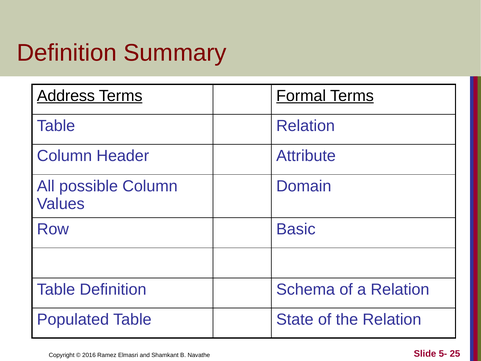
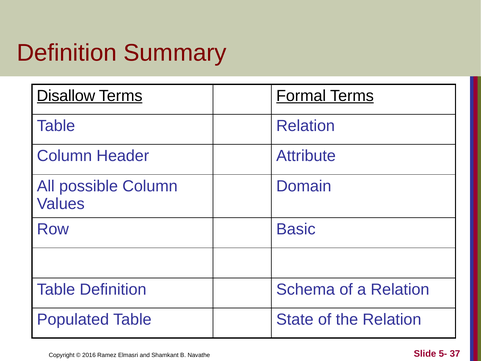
Address: Address -> Disallow
25: 25 -> 37
